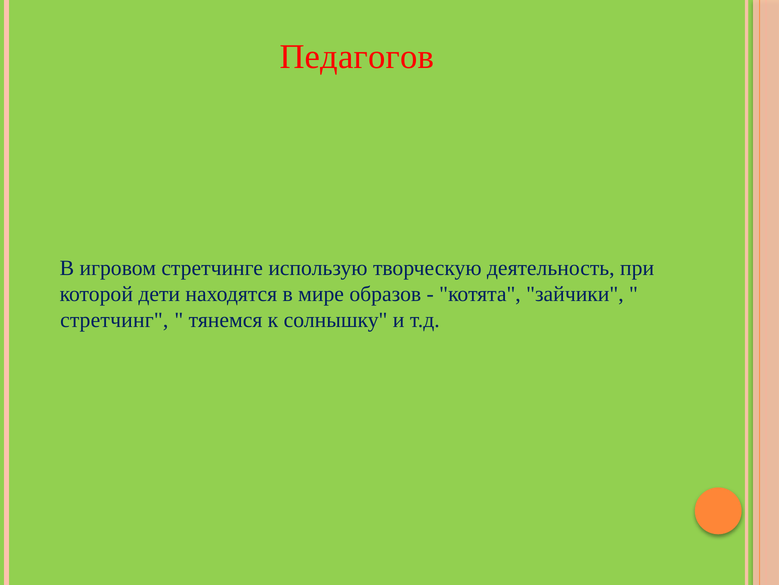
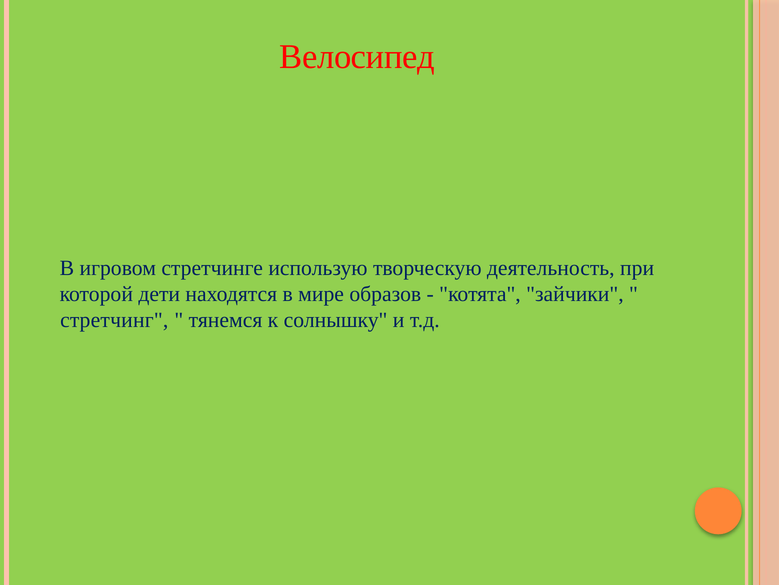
Педагогов: Педагогов -> Велосипед
